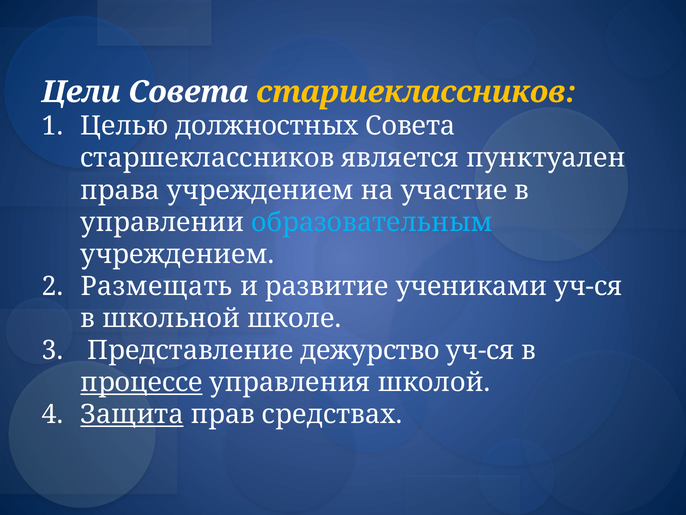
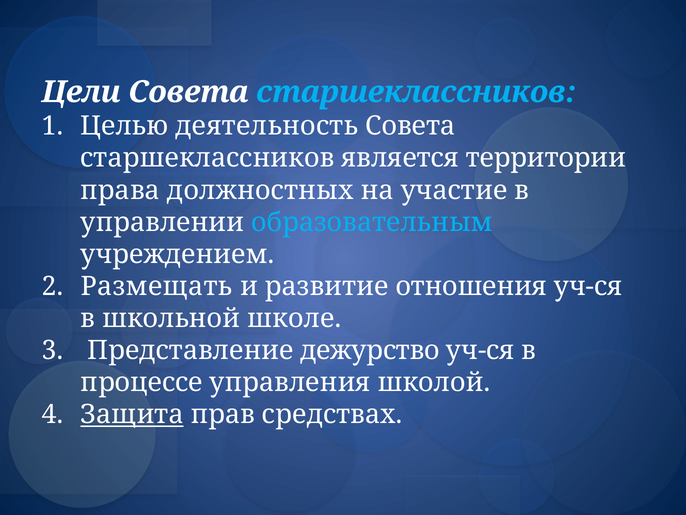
старшеклассников at (416, 92) colour: yellow -> light blue
должностных: должностных -> деятельность
пунктуален: пунктуален -> территории
права учреждением: учреждением -> должностных
учениками: учениками -> отношения
процессе underline: present -> none
